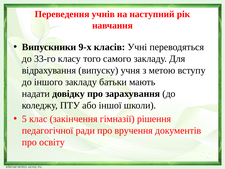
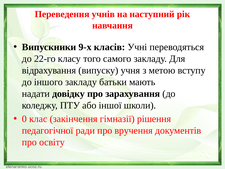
33-го: 33-го -> 22-го
5: 5 -> 0
